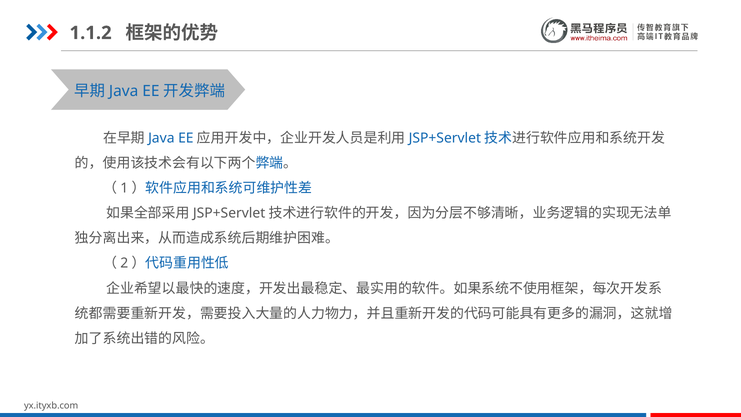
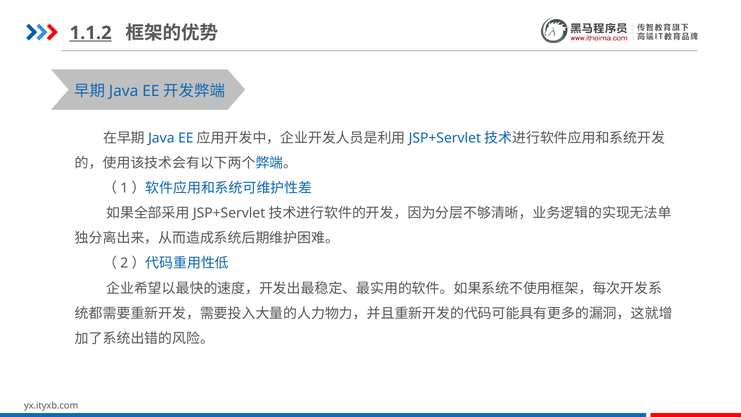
1.1.2 underline: none -> present
